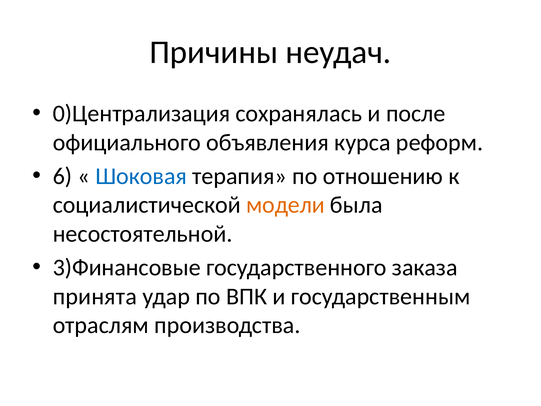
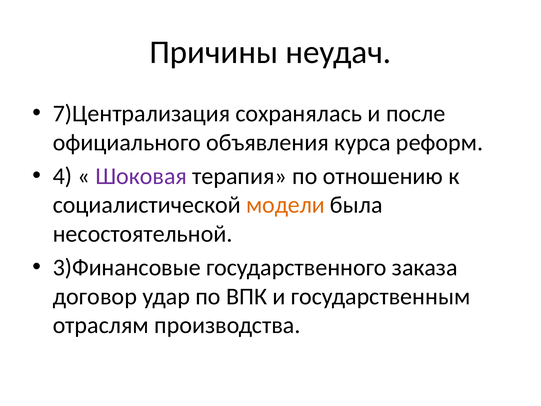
0)Централизация: 0)Централизация -> 7)Централизация
6: 6 -> 4
Шоковая colour: blue -> purple
принята: принята -> договор
